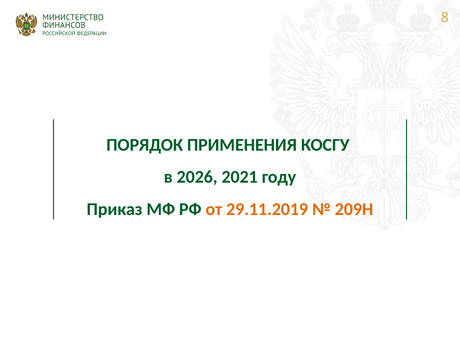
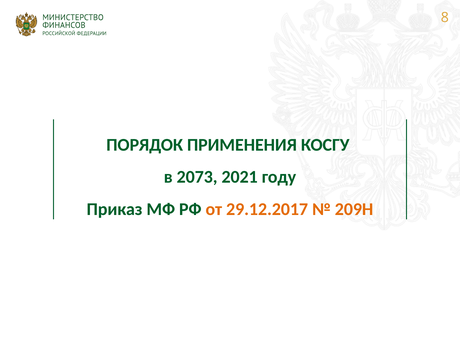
2026: 2026 -> 2073
29.11.2019: 29.11.2019 -> 29.12.2017
